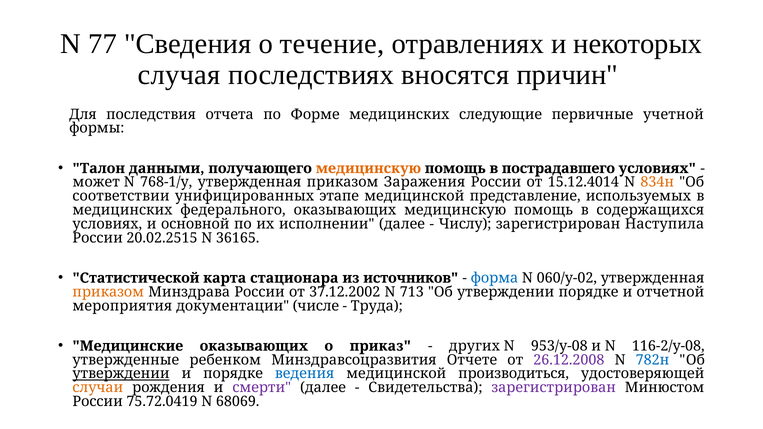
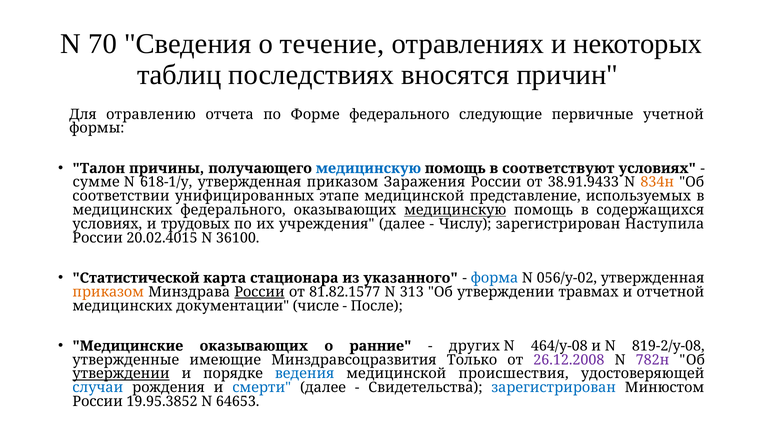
77: 77 -> 70
случая: случая -> таблиц
последствия: последствия -> отравлению
Форме медицинских: медицинских -> федерального
данными: данными -> причины
медицинскую at (368, 168) colour: orange -> blue
пострадавшего: пострадавшего -> соответствуют
может: может -> сумме
768-1/у: 768-1/у -> 618-1/у
15.12.4014: 15.12.4014 -> 38.91.9433
медицинскую at (455, 210) underline: none -> present
основной: основной -> трудовых
исполнении: исполнении -> учреждения
20.02.2515: 20.02.2515 -> 20.02.4015
36165: 36165 -> 36100
источников: источников -> указанного
060/у-02: 060/у-02 -> 056/у-02
России at (260, 292) underline: none -> present
37.12.2002: 37.12.2002 -> 81.82.1577
713: 713 -> 313
утверждении порядке: порядке -> травмах
мероприятия at (122, 306): мероприятия -> медицинских
Труда: Труда -> После
приказ: приказ -> ранние
953/у-08: 953/у-08 -> 464/у-08
116-2/у-08: 116-2/у-08 -> 819-2/у-08
ребенком: ребенком -> имеющие
Отчете: Отчете -> Только
782н colour: blue -> purple
производиться: производиться -> происшествия
случаи colour: orange -> blue
смерти colour: purple -> blue
зарегистрирован at (554, 388) colour: purple -> blue
75.72.0419: 75.72.0419 -> 19.95.3852
68069: 68069 -> 64653
